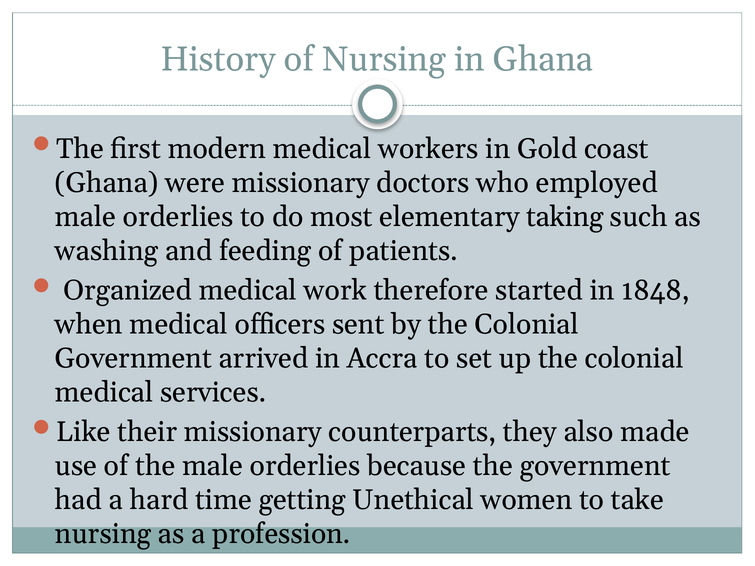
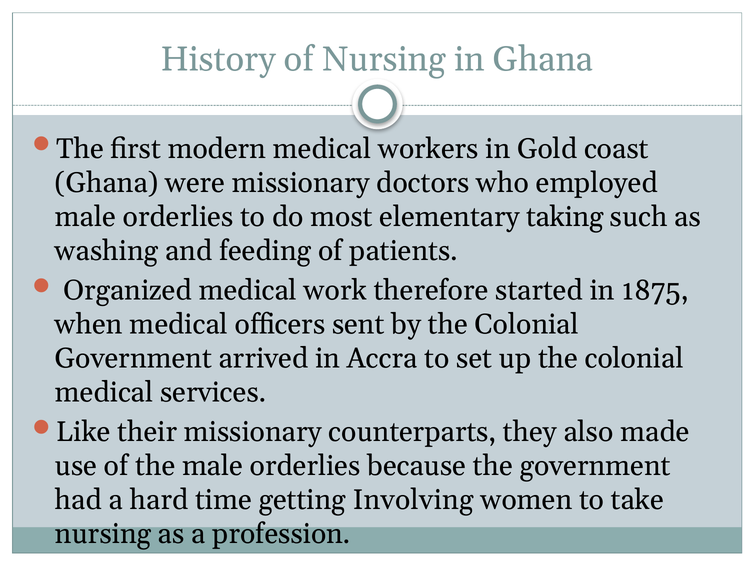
1848: 1848 -> 1875
Unethical: Unethical -> Involving
